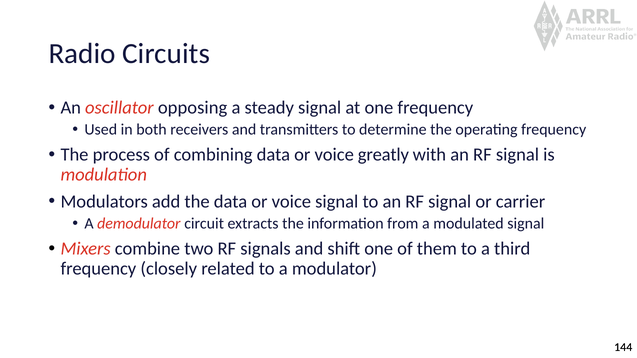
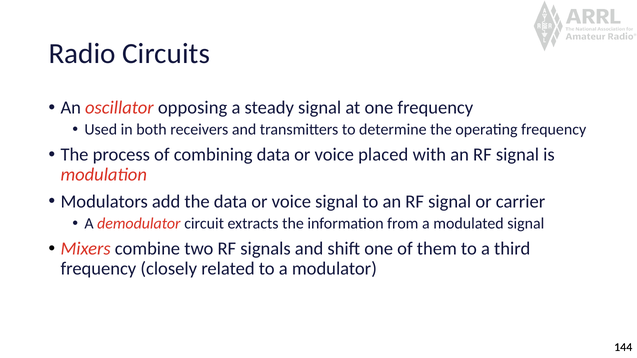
greatly: greatly -> placed
